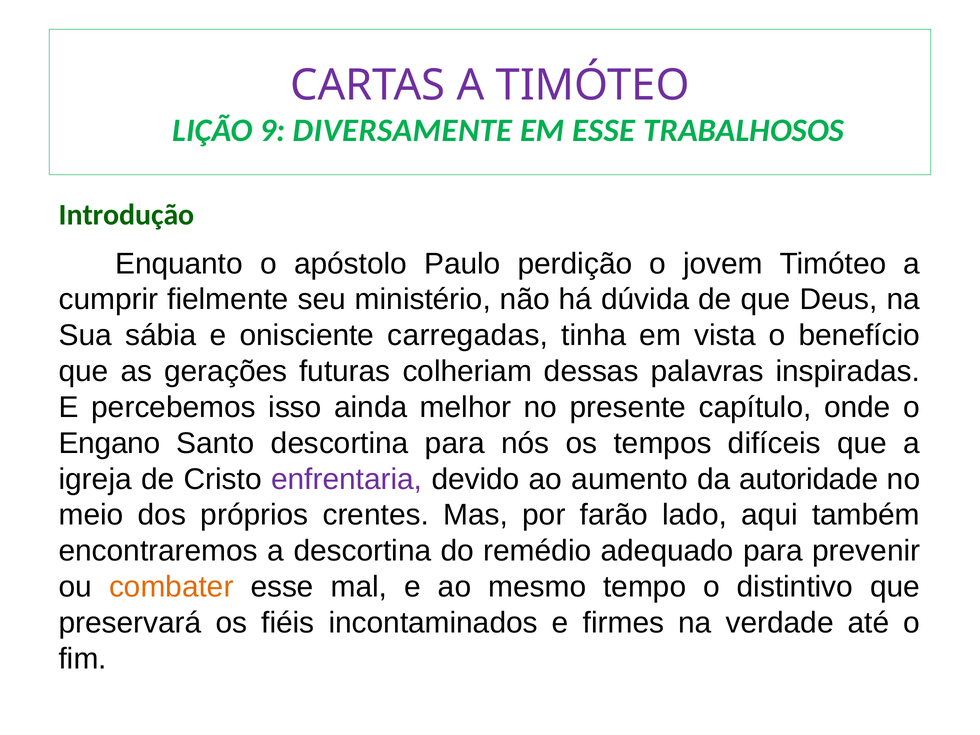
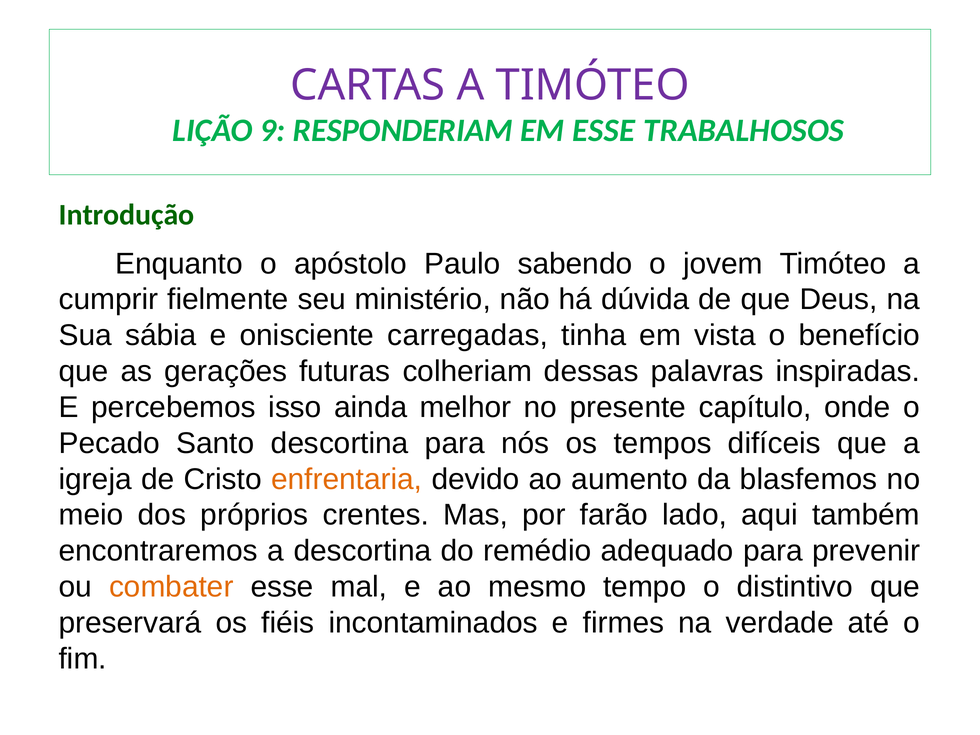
DIVERSAMENTE: DIVERSAMENTE -> RESPONDERIAM
perdição: perdição -> sabendo
Engano: Engano -> Pecado
enfrentaria colour: purple -> orange
autoridade: autoridade -> blasfemos
